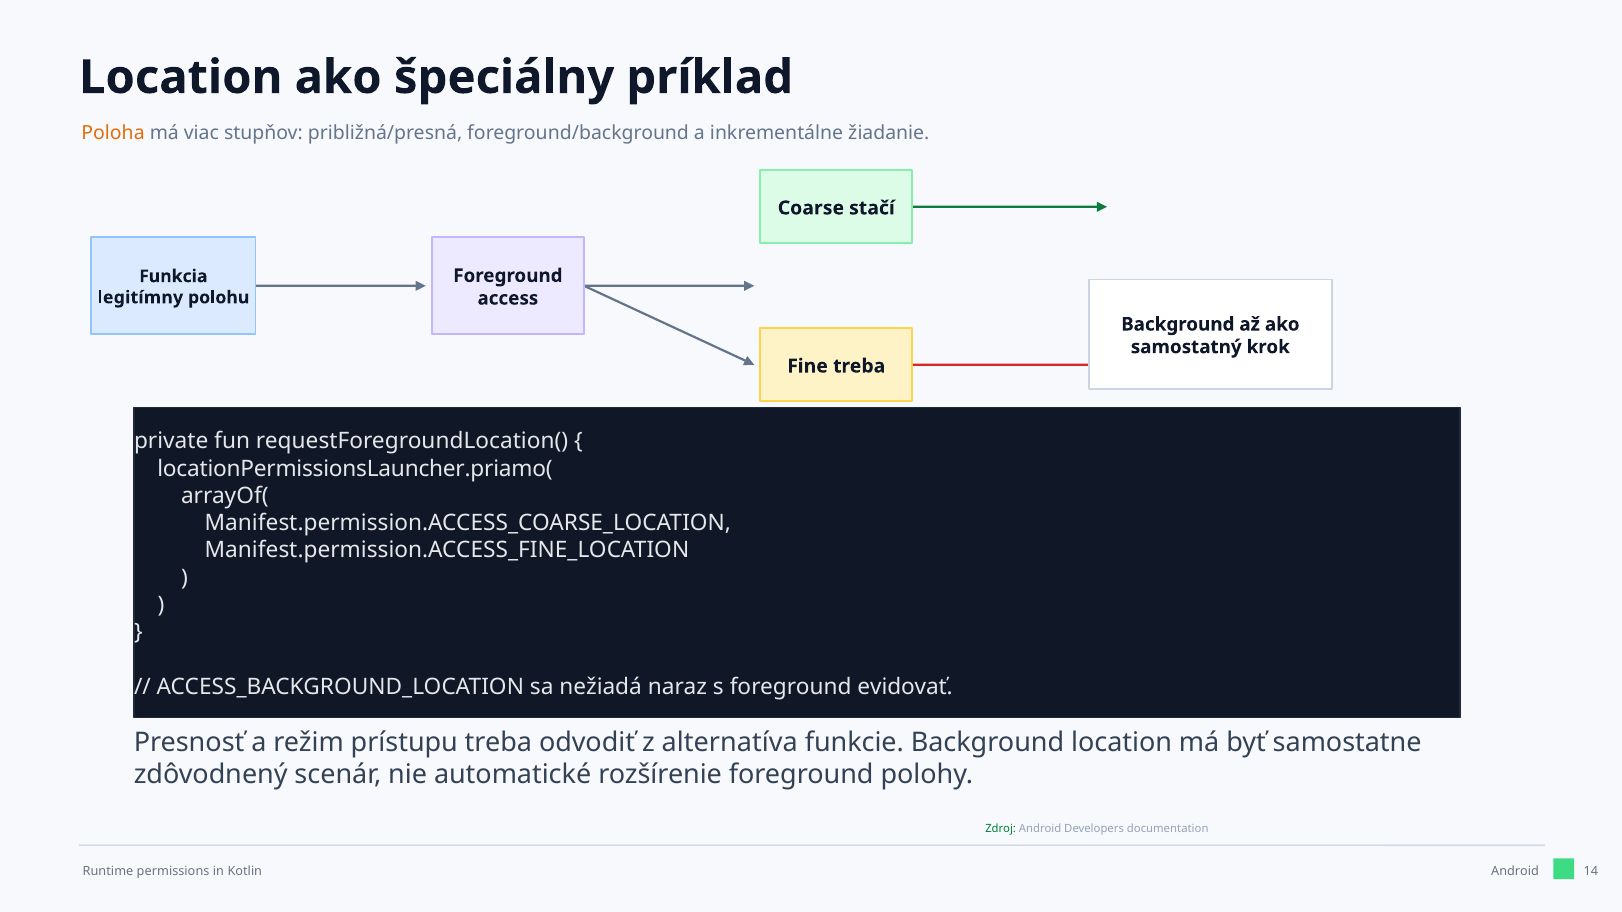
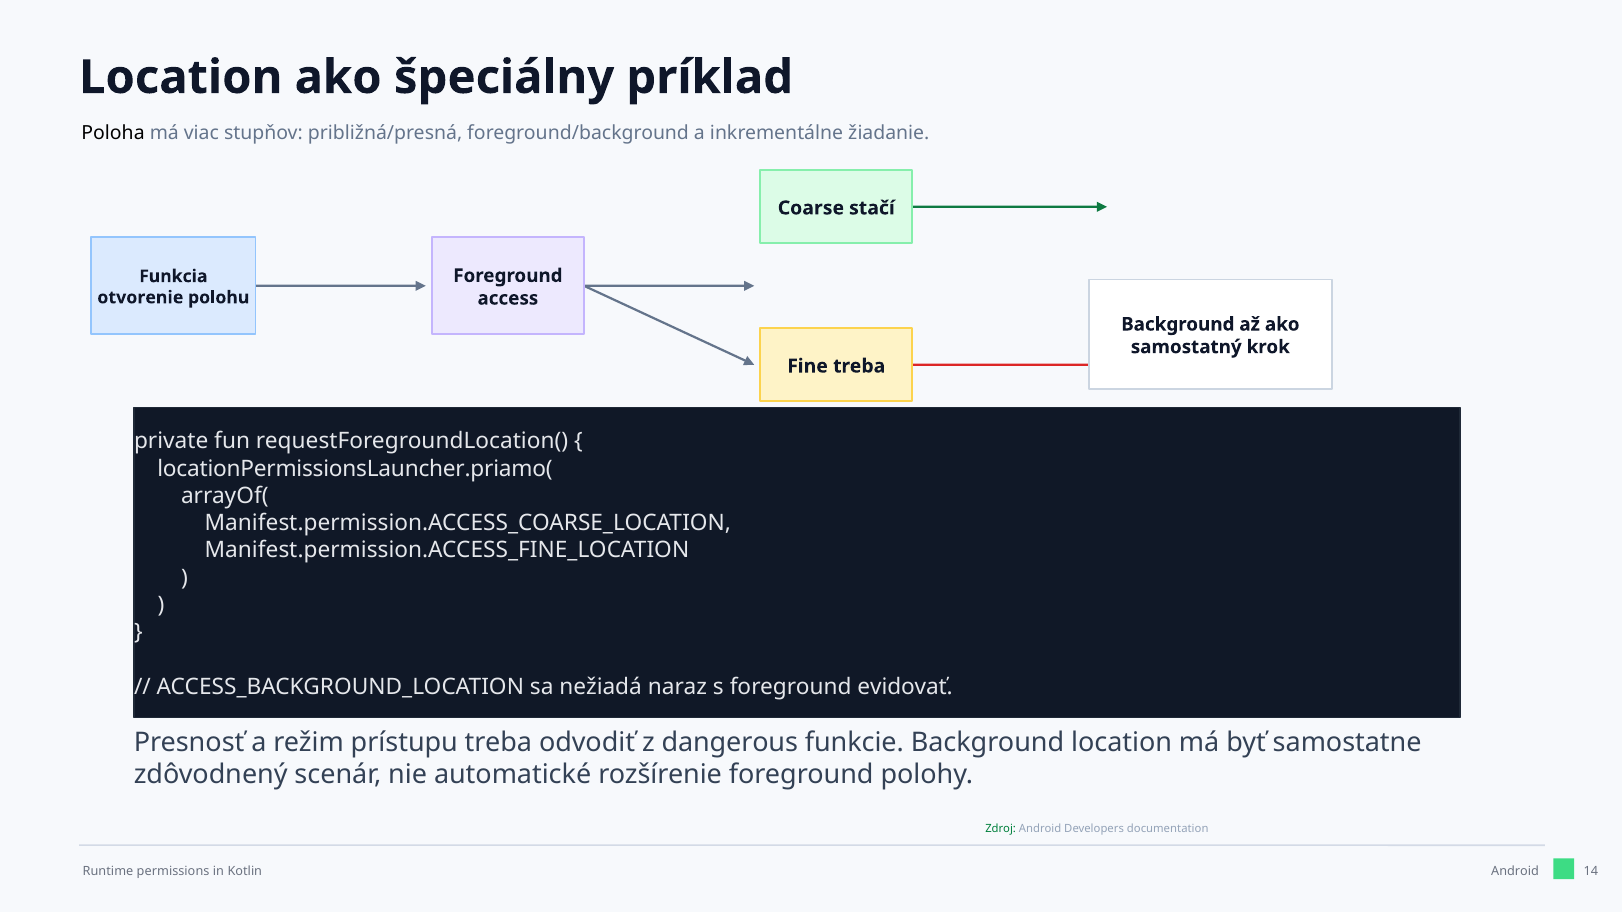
Poloha colour: orange -> black
legitímny: legitímny -> otvorenie
alternatíva: alternatíva -> dangerous
